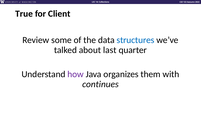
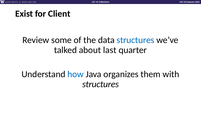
True: True -> Exist
how colour: purple -> blue
continues at (100, 84): continues -> structures
